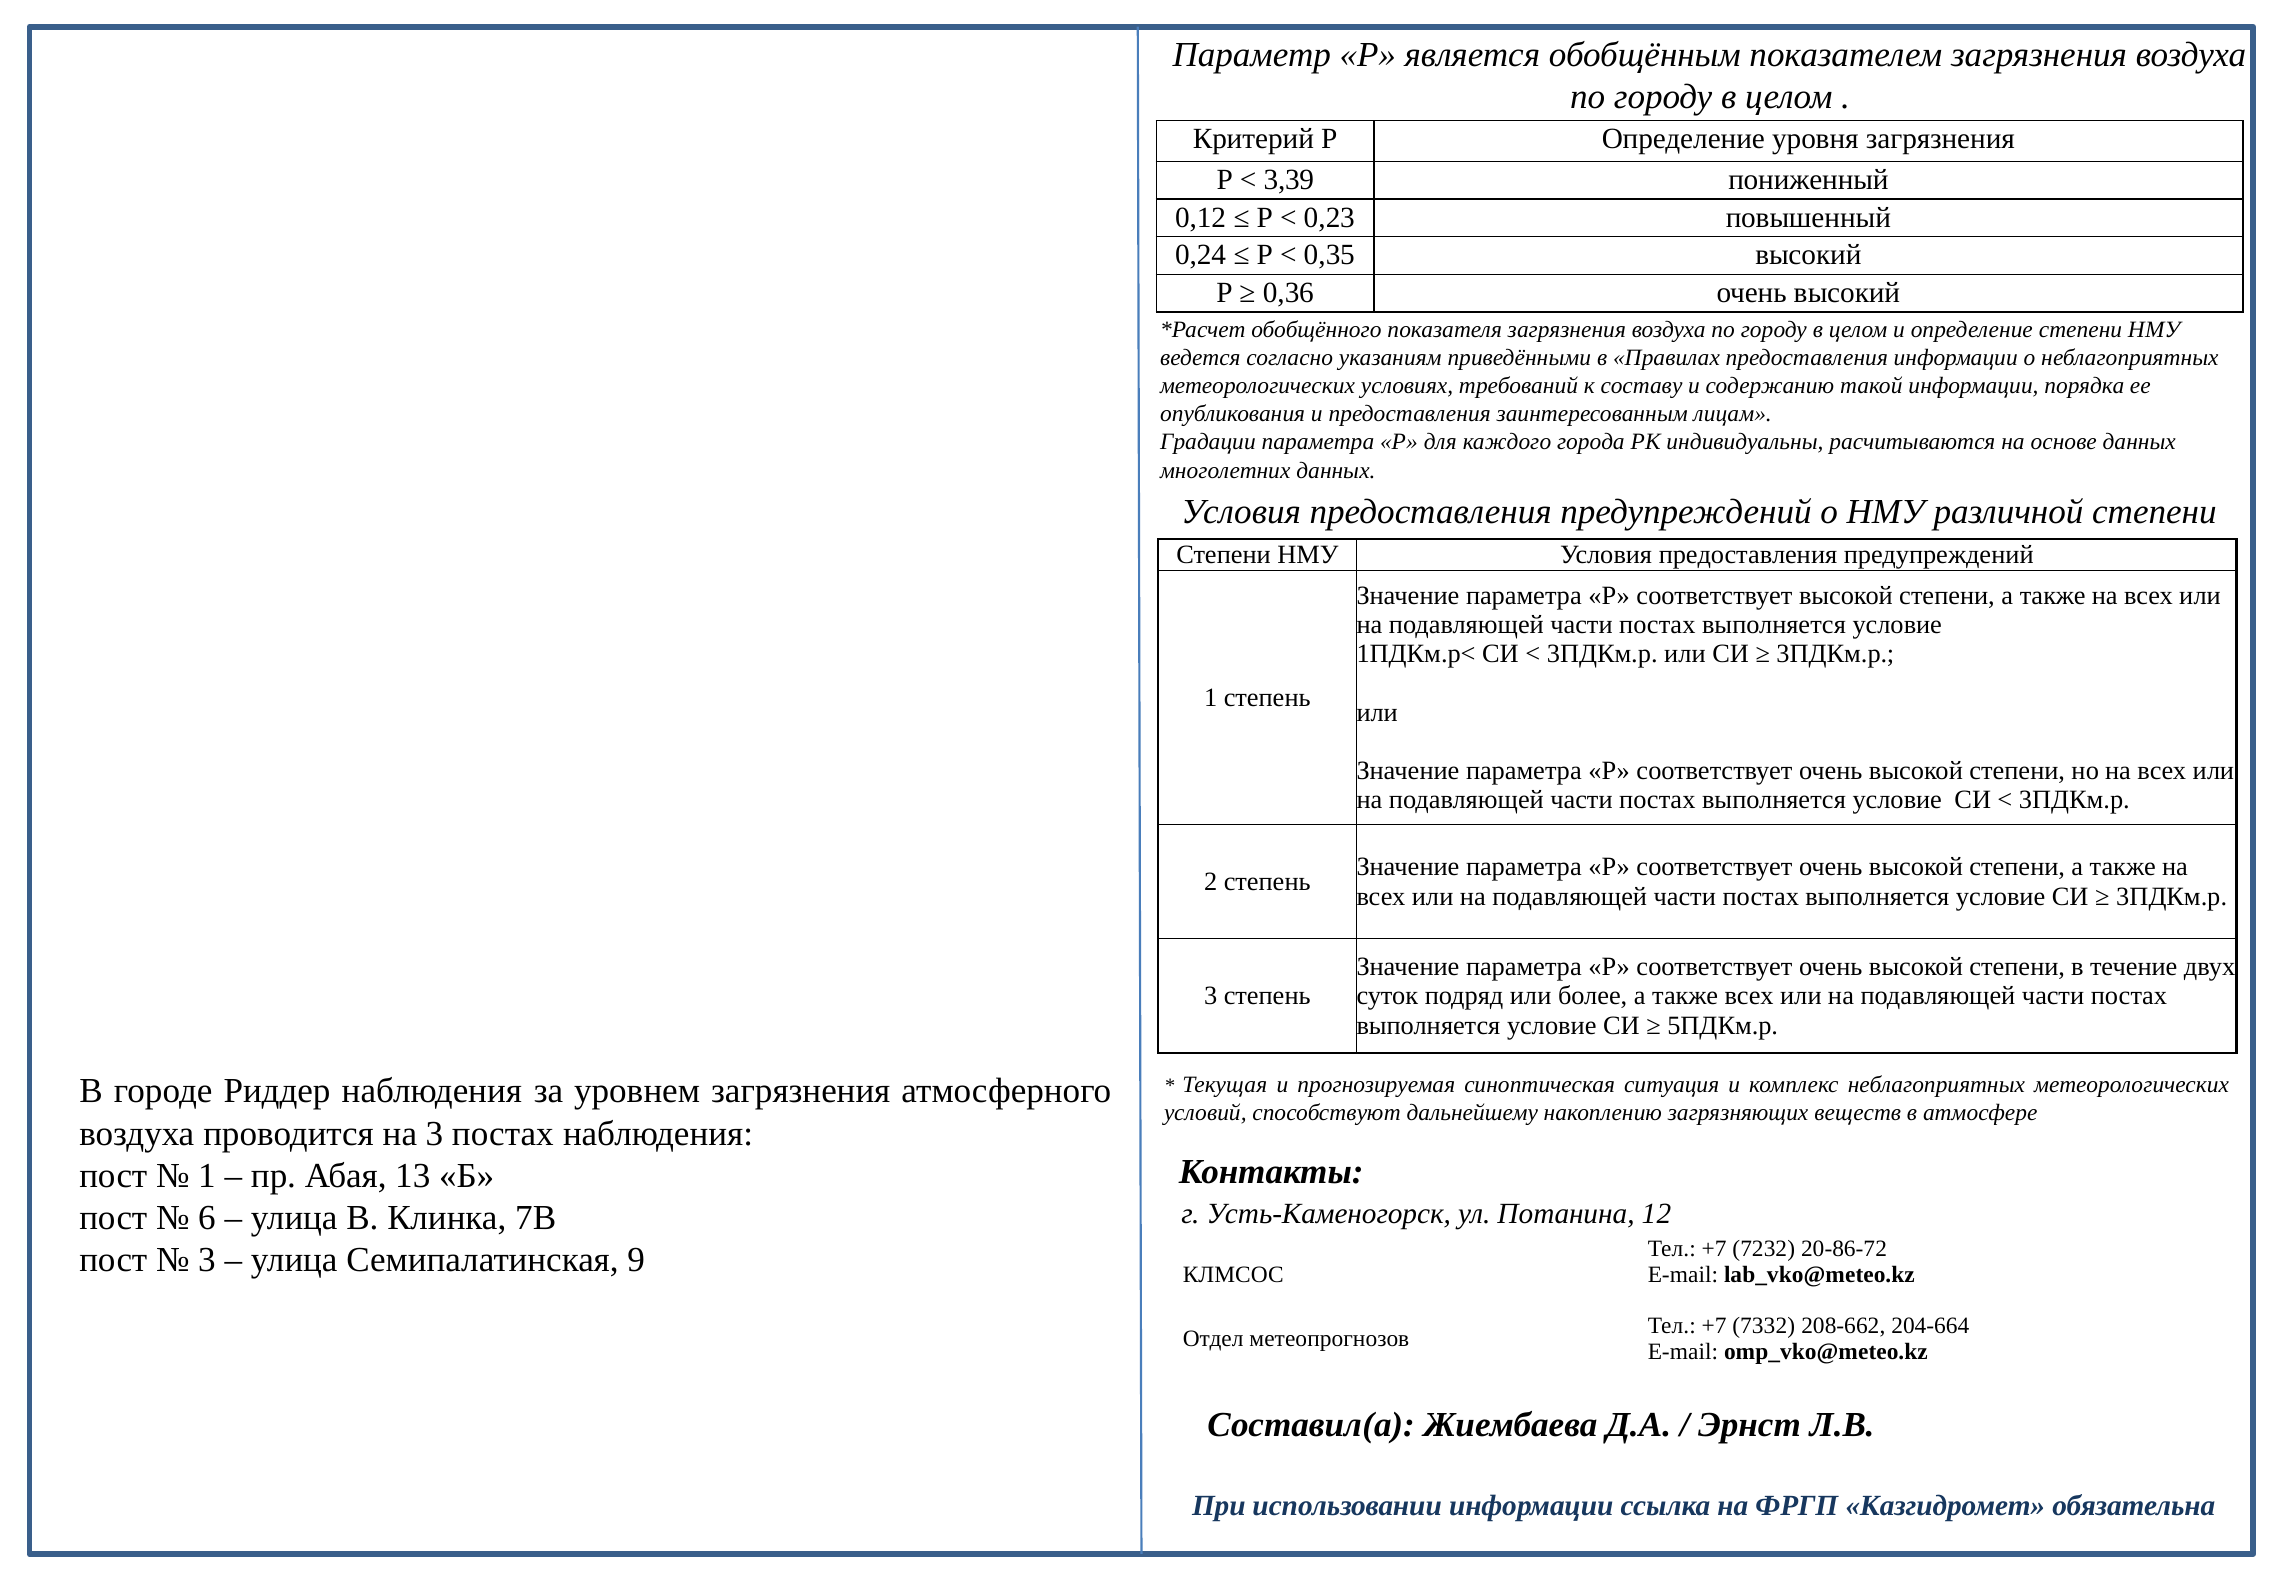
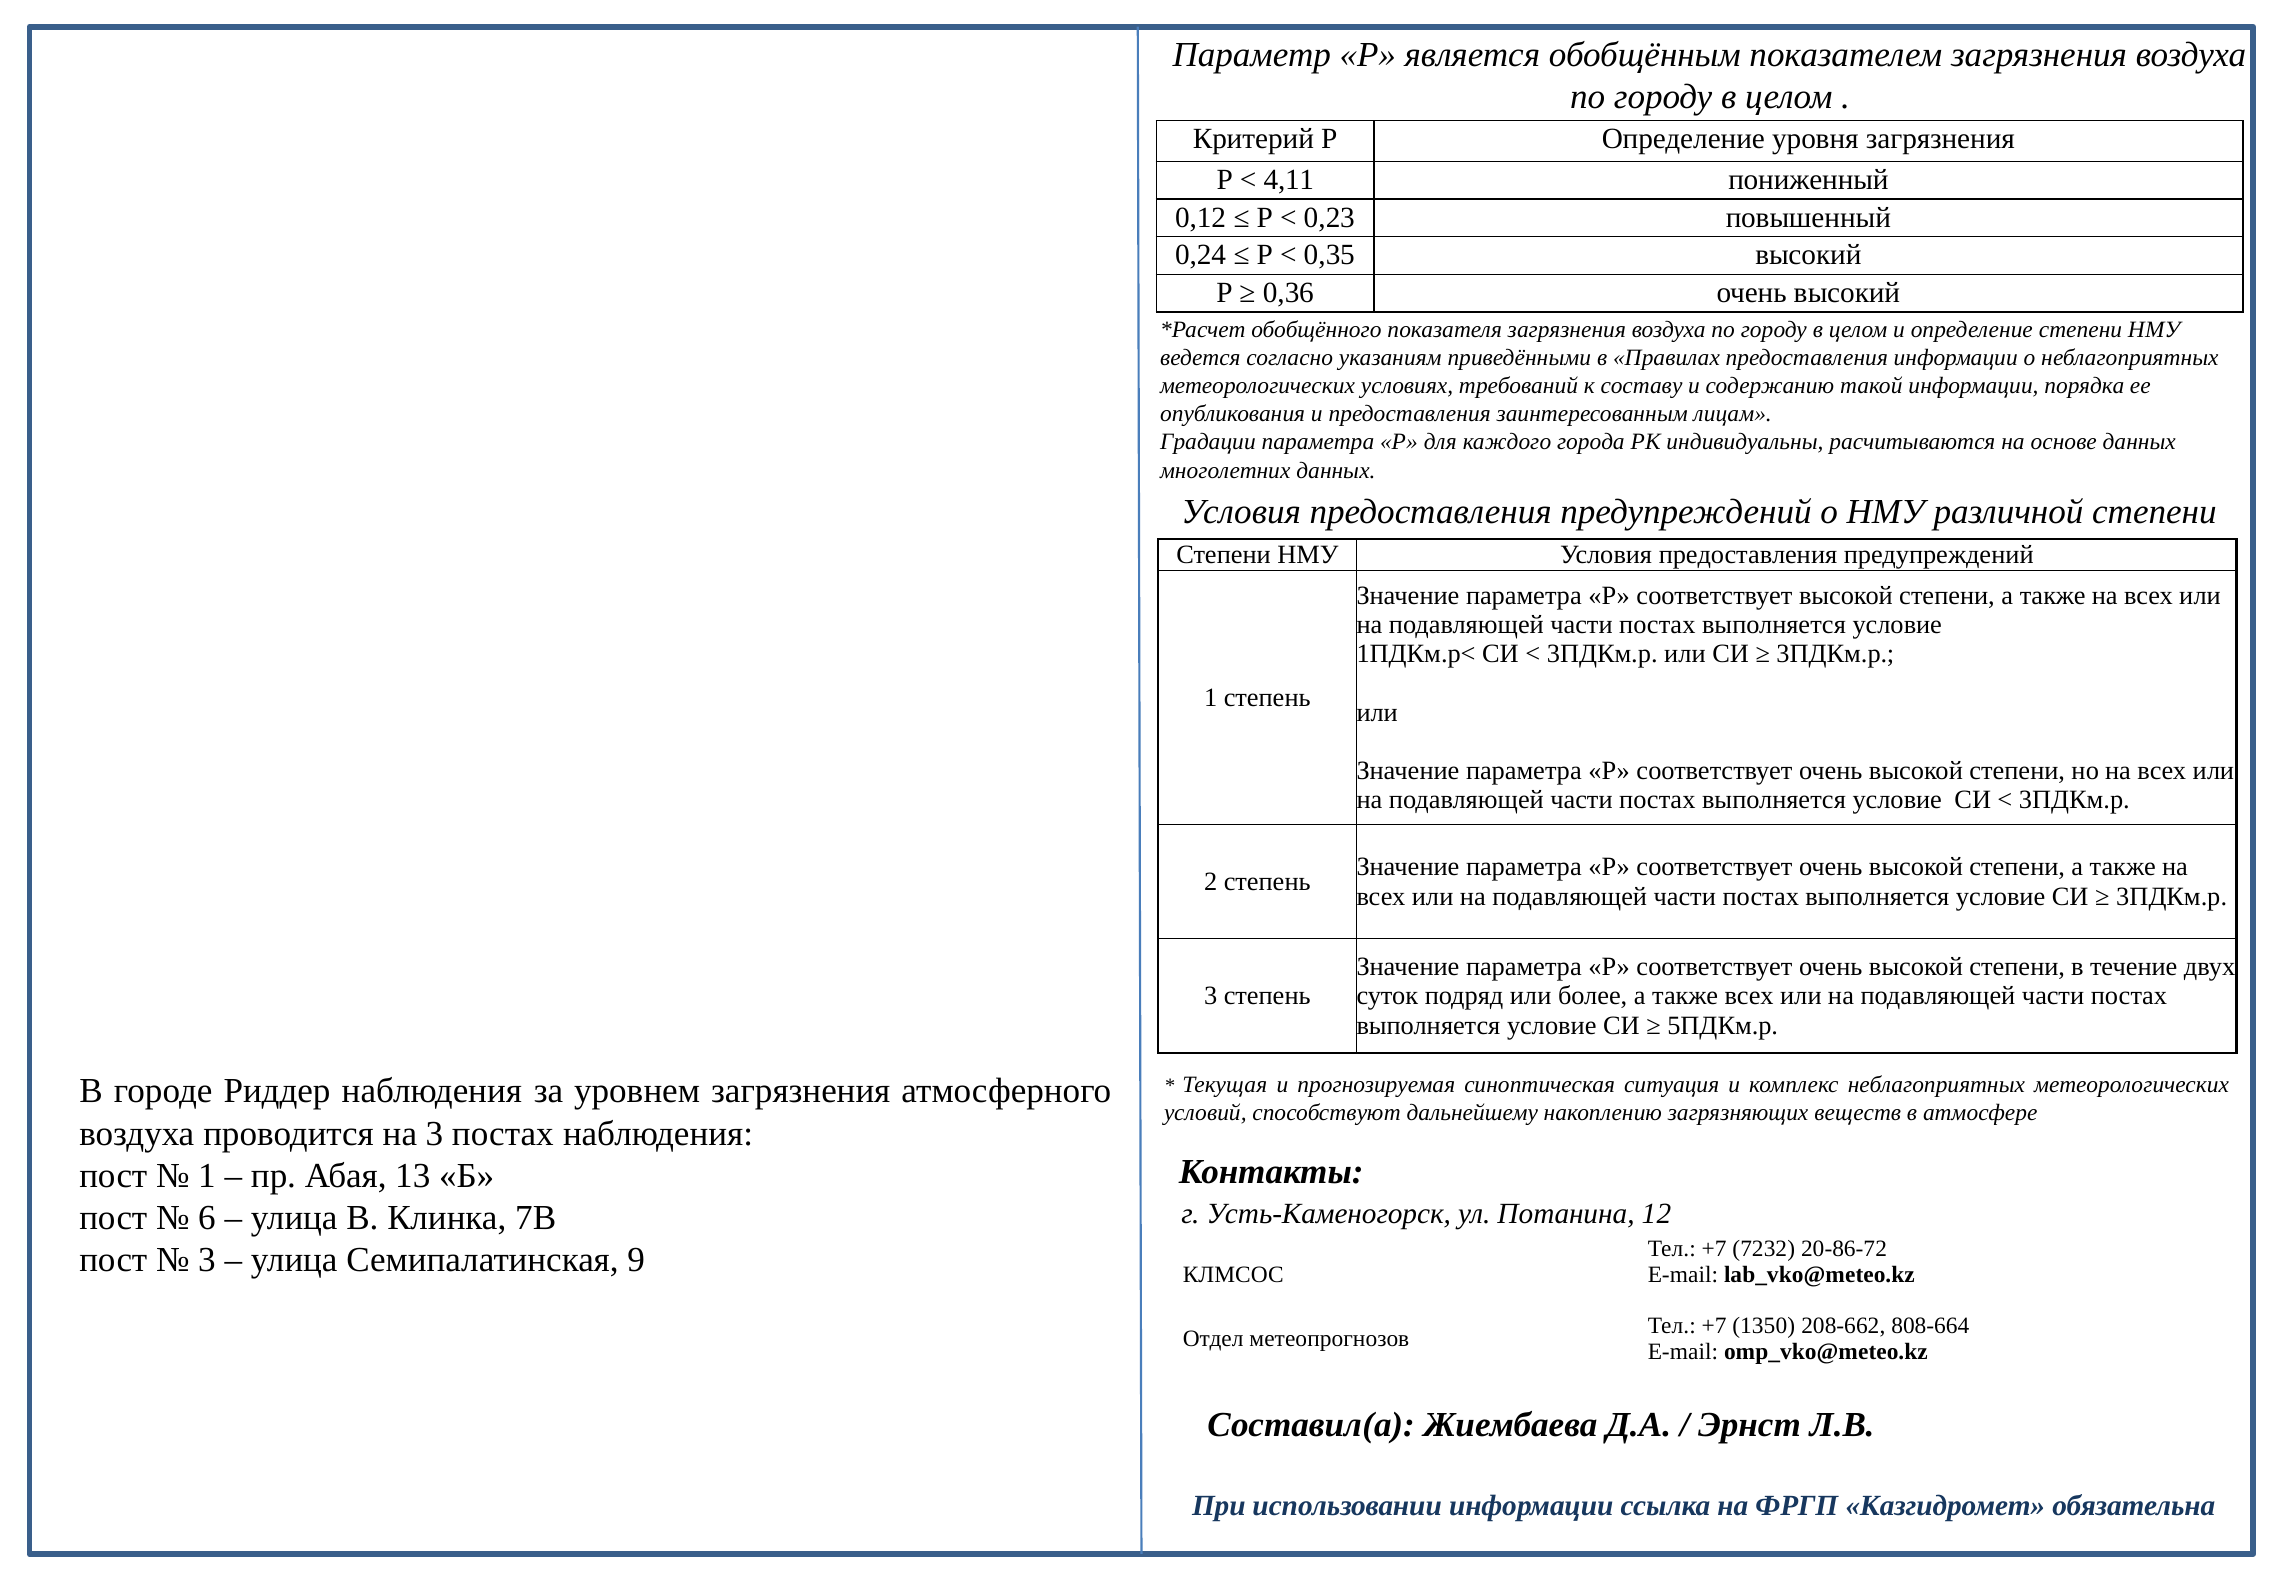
3,39: 3,39 -> 4,11
7332: 7332 -> 1350
204-664: 204-664 -> 808-664
